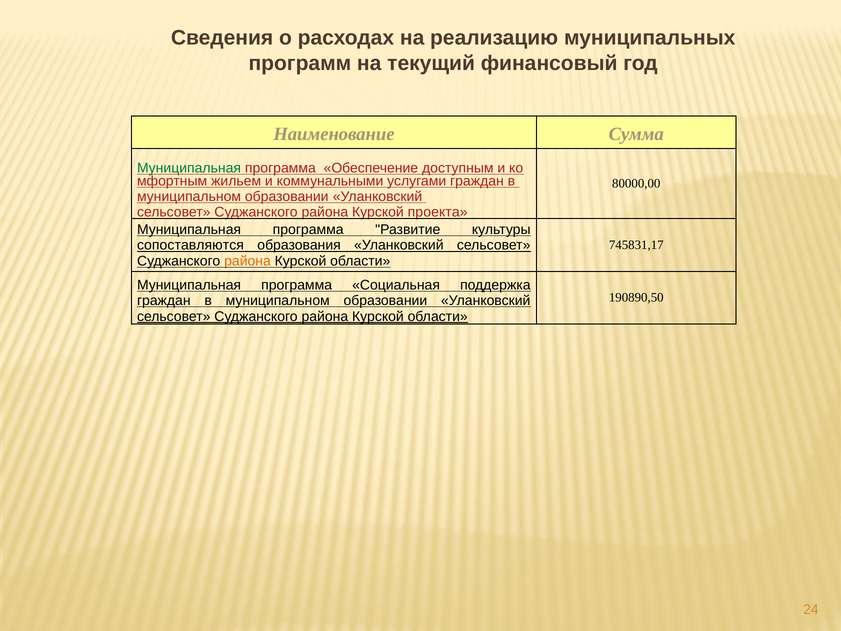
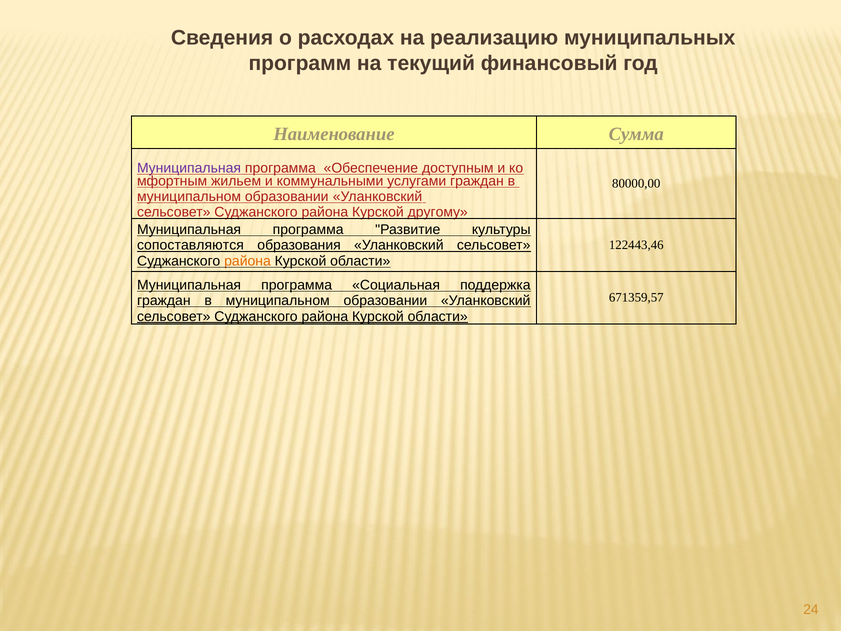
Муниципальная at (189, 168) colour: green -> purple
проекта: проекта -> другому
745831,17: 745831,17 -> 122443,46
190890,50: 190890,50 -> 671359,57
